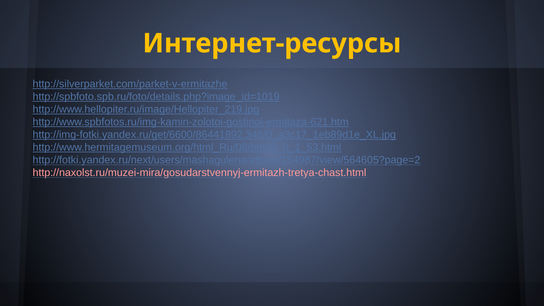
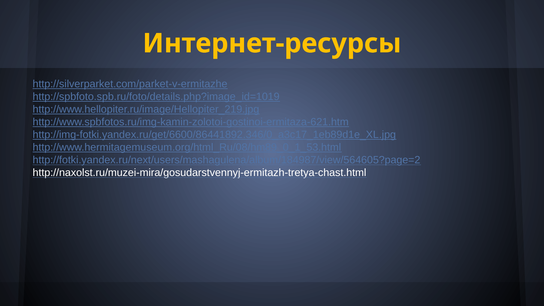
http://naxolst.ru/muzei-mira/gosudarstvennyj-ermitazh-tretya-chast.html colour: pink -> white
